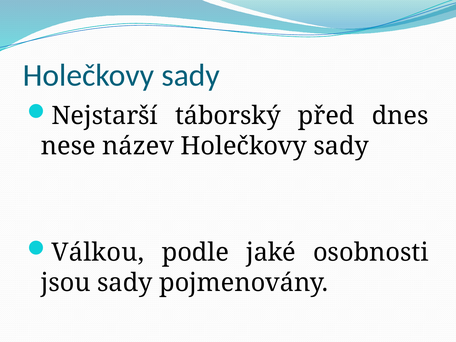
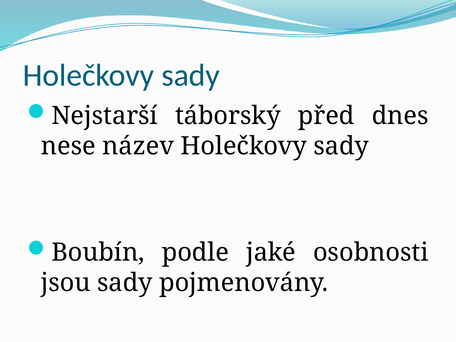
Válkou: Válkou -> Boubín
